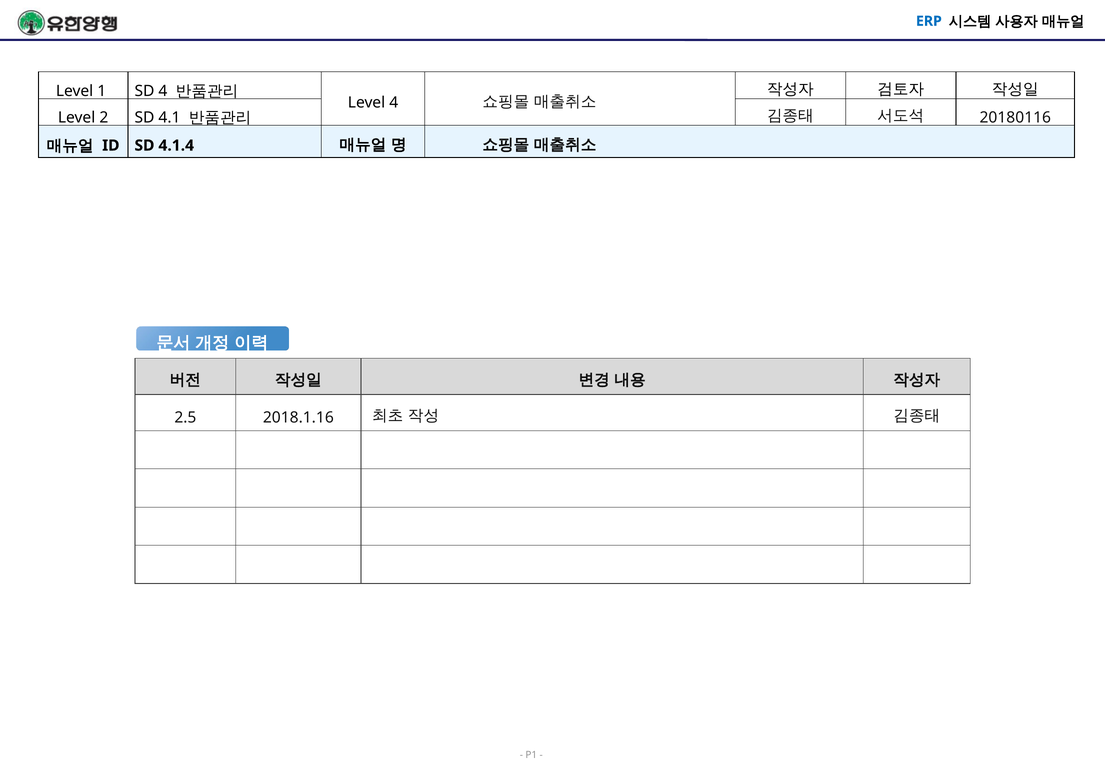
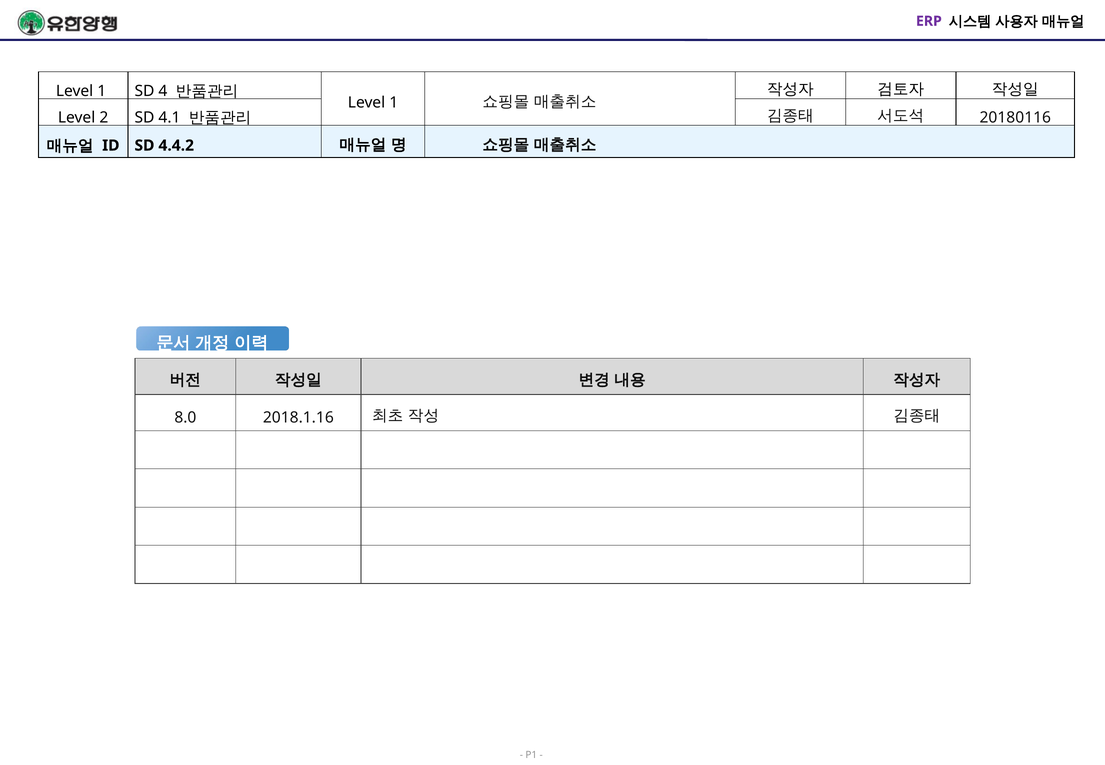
ERP colour: blue -> purple
4 at (394, 103): 4 -> 1
4.1.4: 4.1.4 -> 4.4.2
2.5: 2.5 -> 8.0
